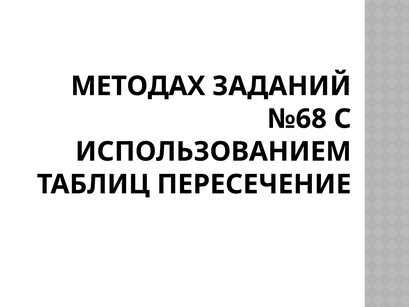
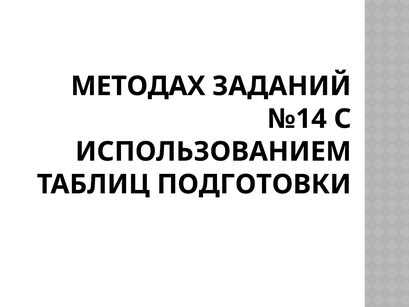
№68: №68 -> №14
ПЕРЕСЕЧЕНИЕ: ПЕРЕСЕЧЕНИЕ -> ПОДГОТОВКИ
